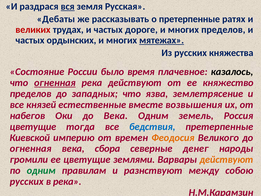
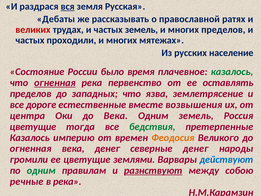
о претерпенные: претерпенные -> православной
частых дороге: дороге -> земель
ордынских: ордынских -> проходили
мятежах underline: present -> none
княжества: княжества -> население
казалось at (232, 72) colour: black -> green
река действуют: действуют -> первенство
княжество: княжество -> оставлять
князей: князей -> дороге
набегов: набегов -> центра
бедствия colour: blue -> green
Киевской at (30, 137): Киевской -> Казалось
века сбора: сбора -> денег
действуют at (226, 159) colour: orange -> blue
разнствуют underline: none -> present
русских at (27, 181): русских -> речные
